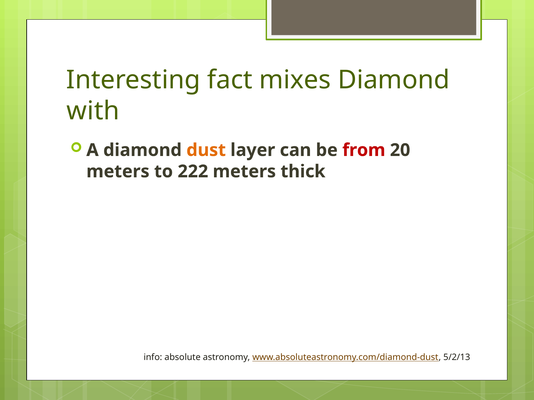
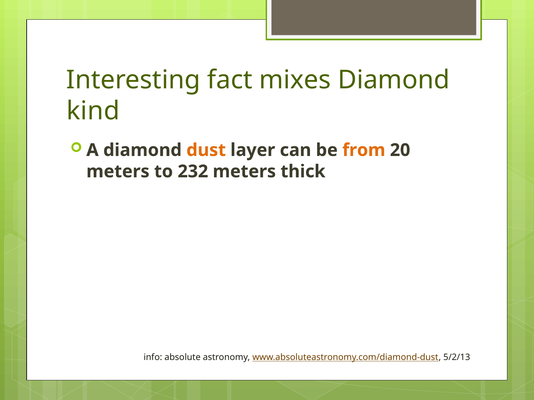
with: with -> kind
from colour: red -> orange
222: 222 -> 232
